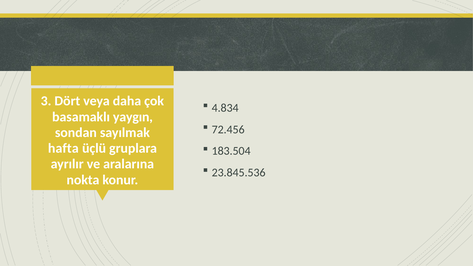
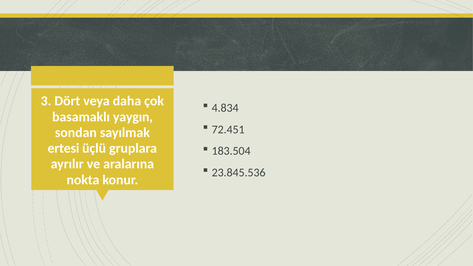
72.456: 72.456 -> 72.451
hafta: hafta -> ertesi
